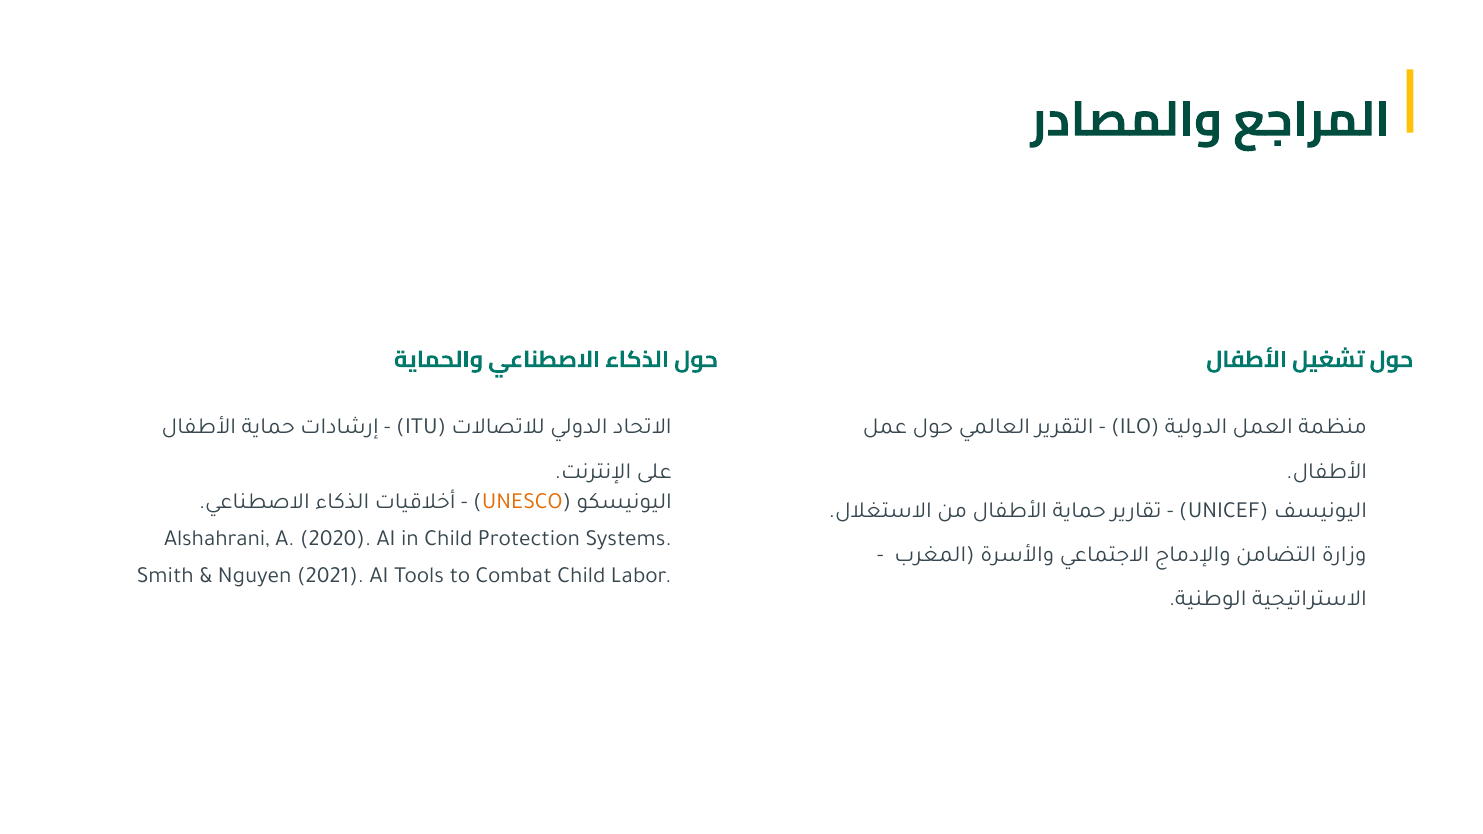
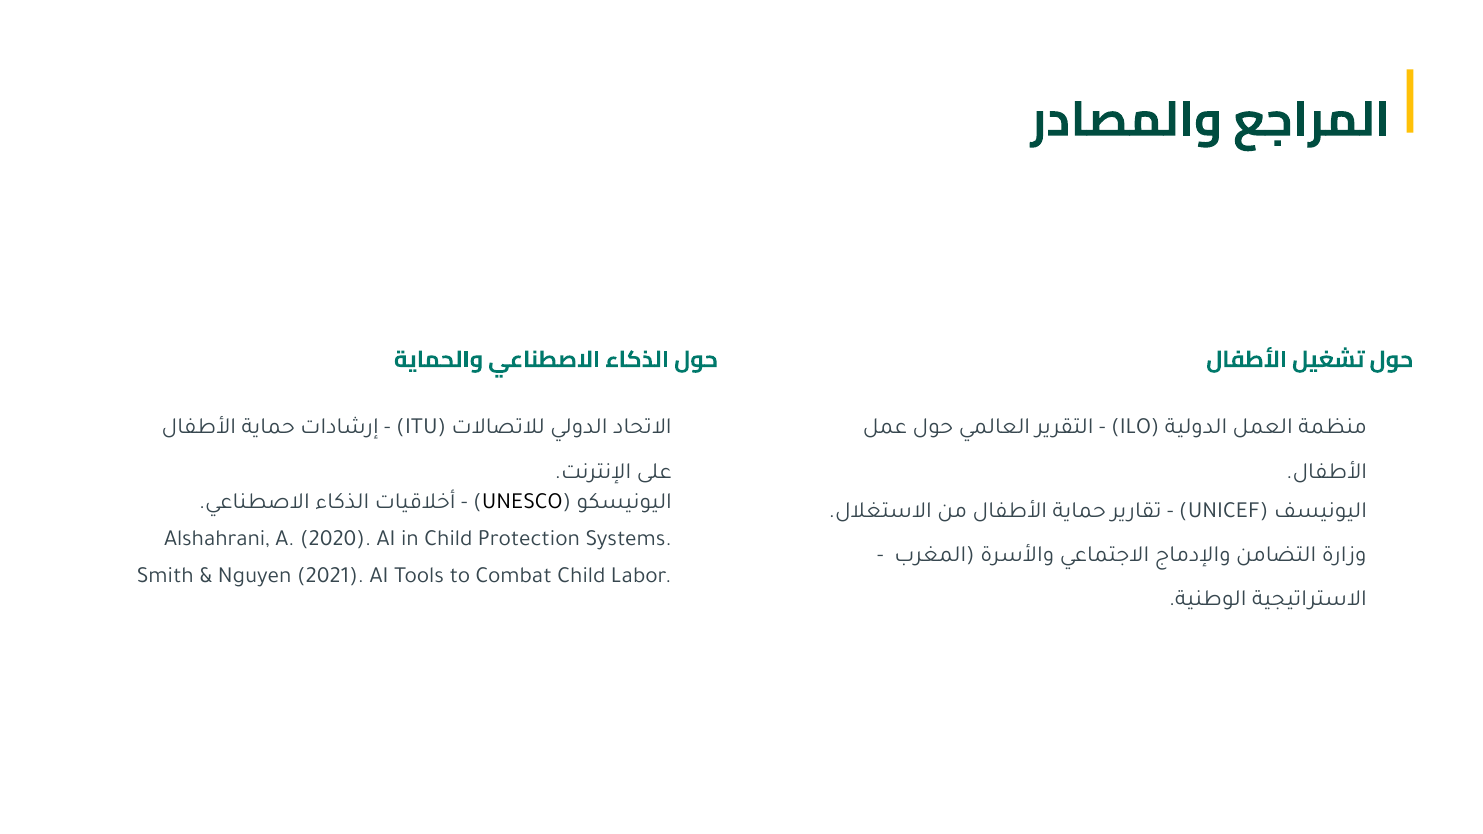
UNESCO colour: orange -> black
